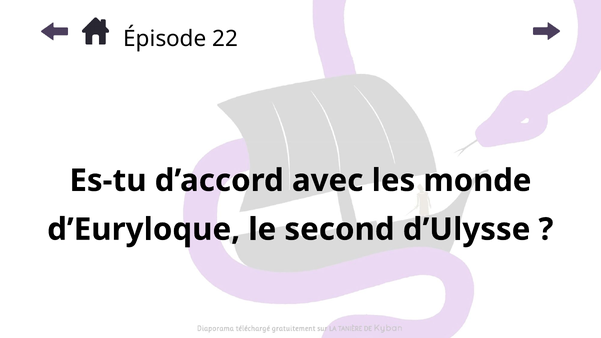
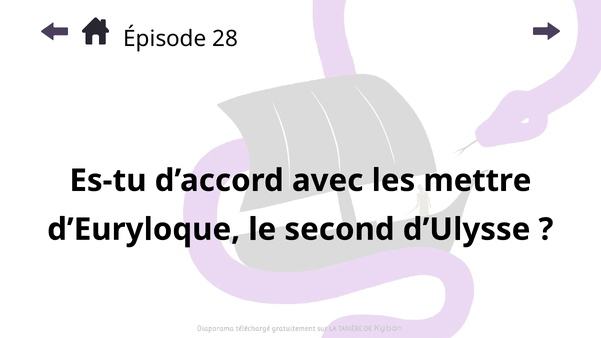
22: 22 -> 28
monde: monde -> mettre
